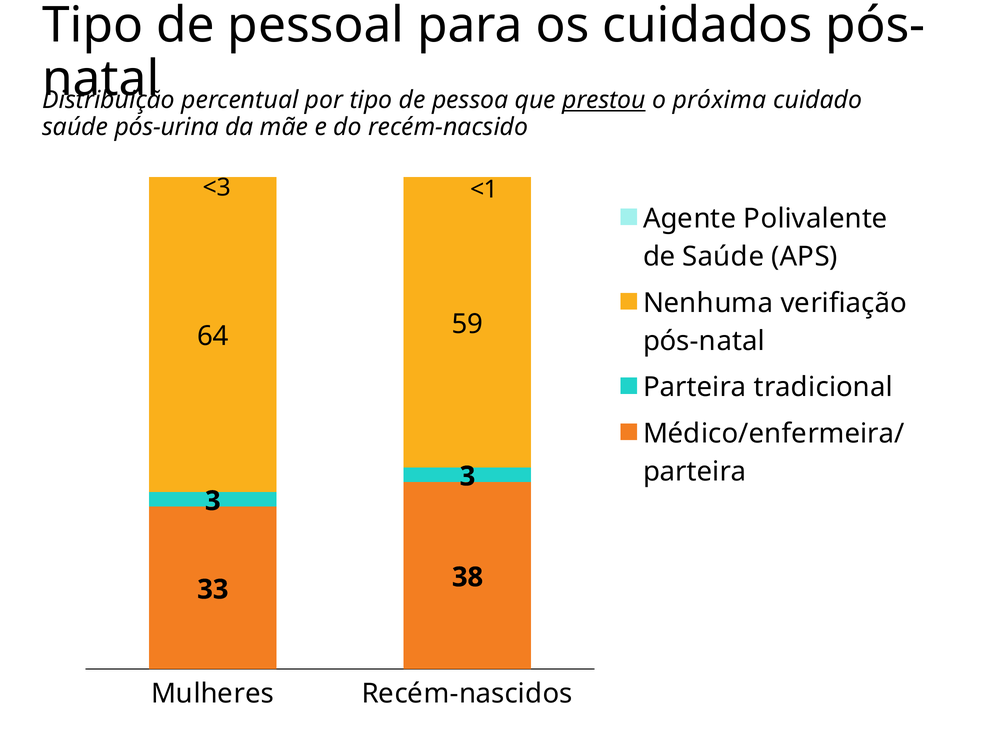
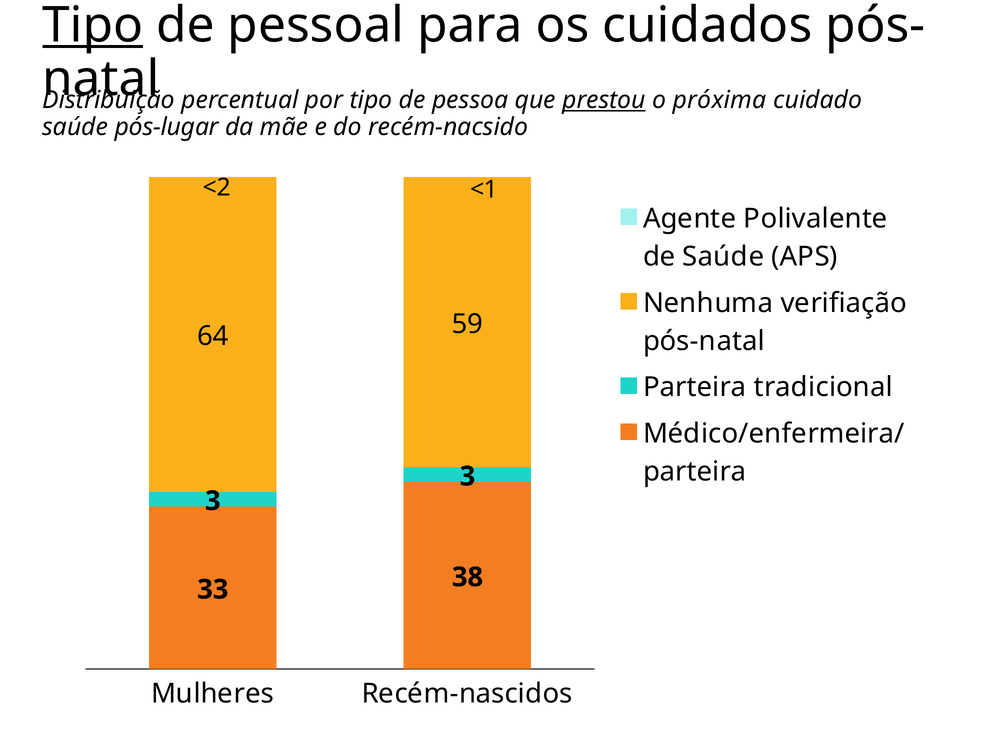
Tipo at (93, 25) underline: none -> present
pós-urina: pós-urina -> pós-lugar
<3: <3 -> <2
